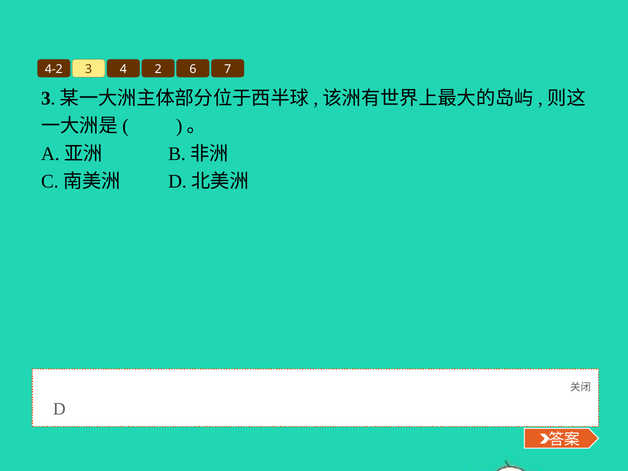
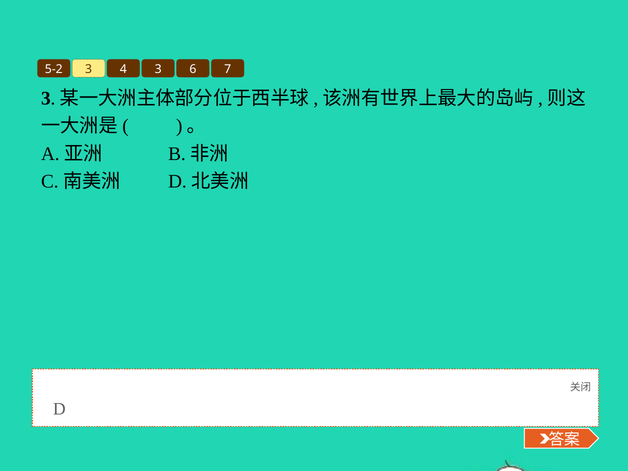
4-2: 4-2 -> 5-2
4 2: 2 -> 3
